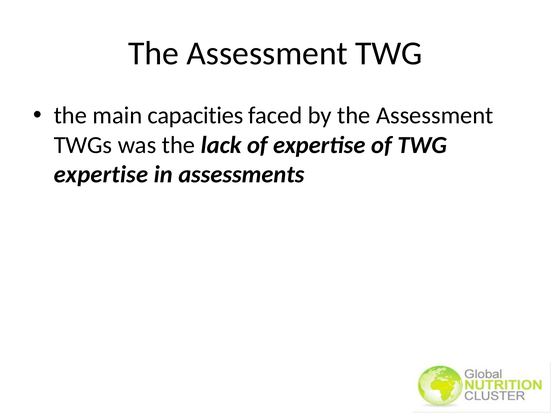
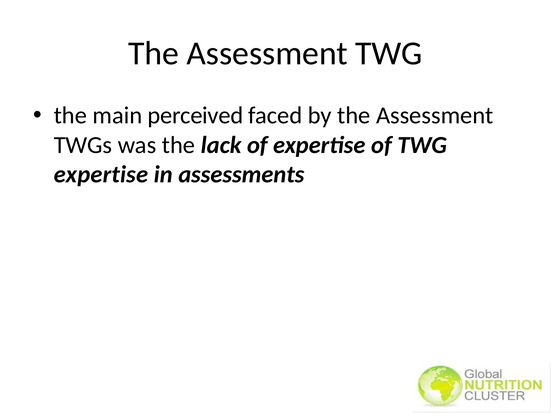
capacities: capacities -> perceived
